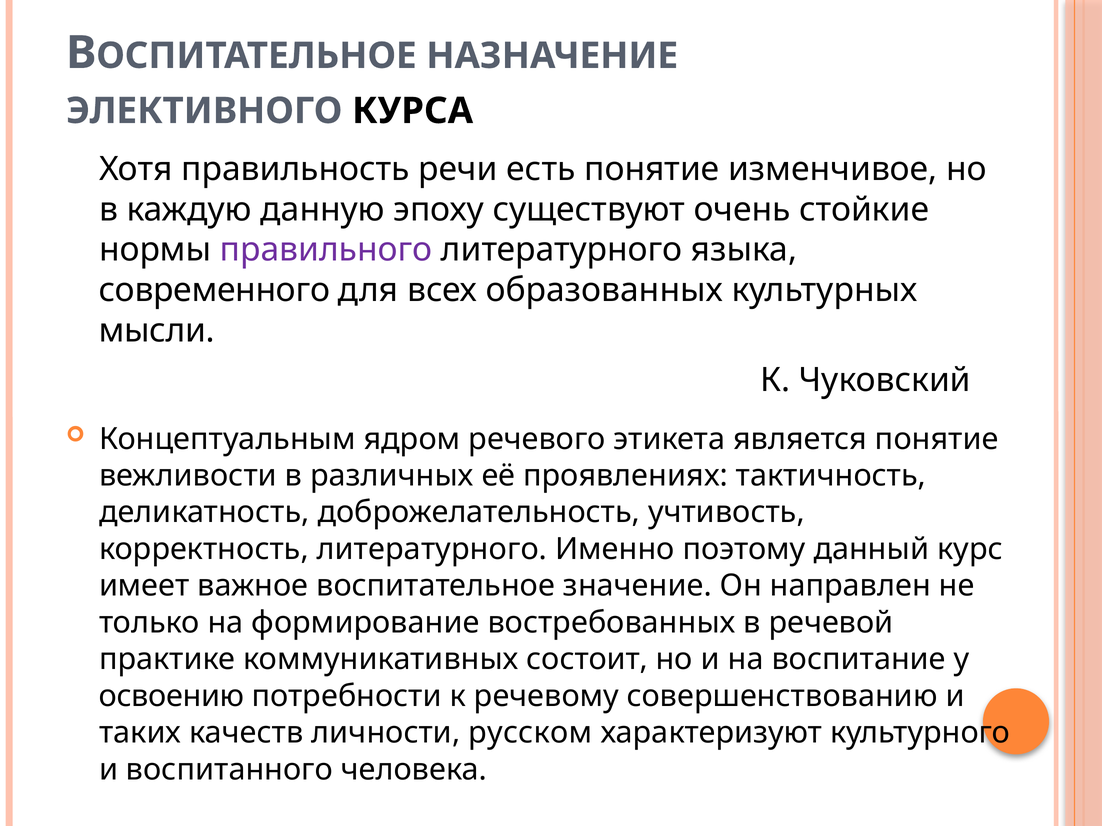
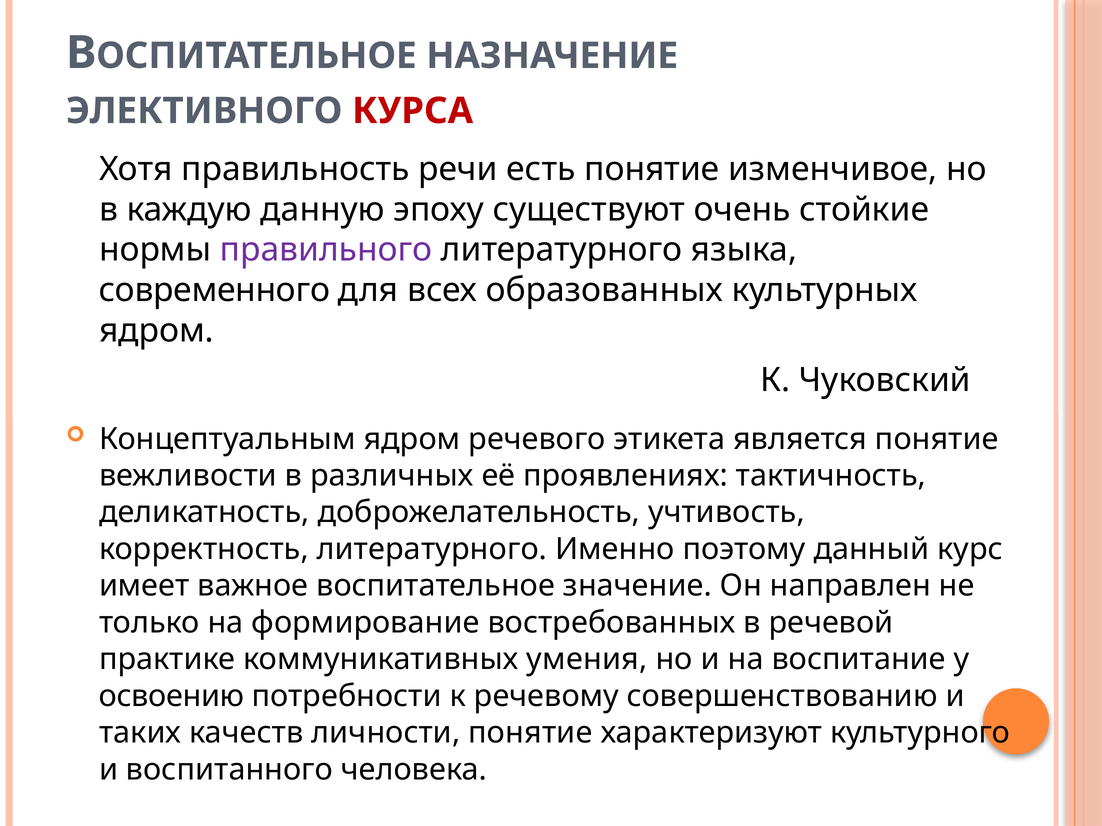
КУРСА colour: black -> red
мысли at (157, 331): мысли -> ядром
состоит: состоит -> умения
личности русском: русском -> понятие
